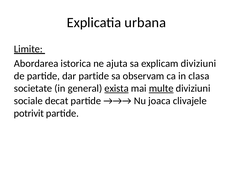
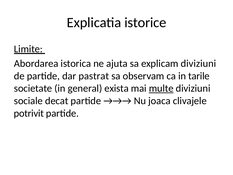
urbana: urbana -> istorice
dar partide: partide -> pastrat
clasa: clasa -> tarile
exista underline: present -> none
